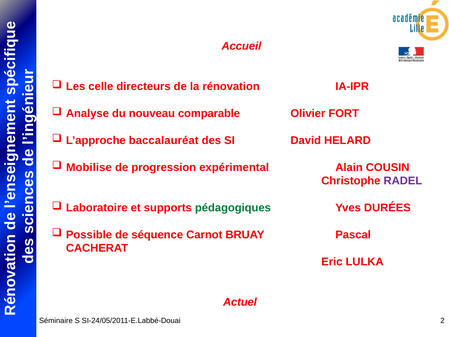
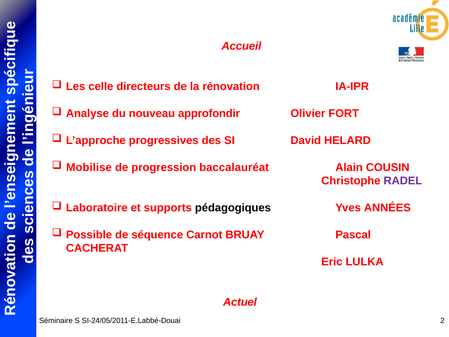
comparable: comparable -> approfondir
baccalauréat: baccalauréat -> progressives
expérimental: expérimental -> baccalauréat
pédagogiques colour: green -> black
DURÉES: DURÉES -> ANNÉES
